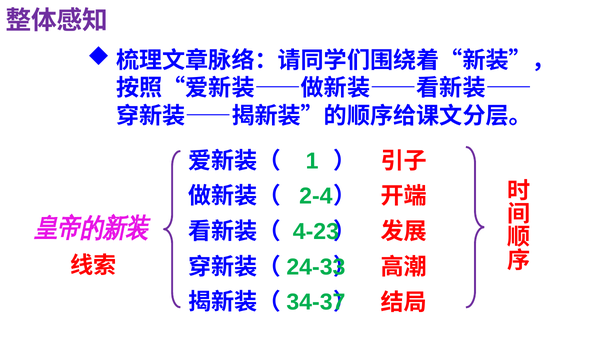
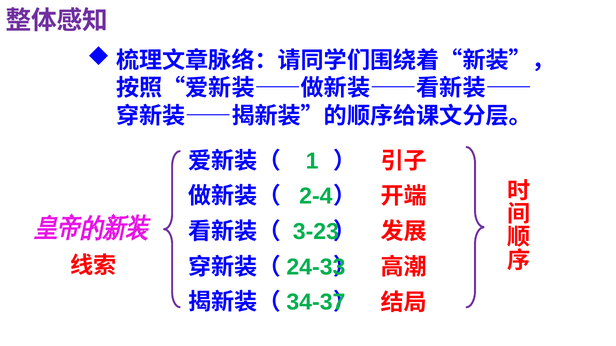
4-23: 4-23 -> 3-23
